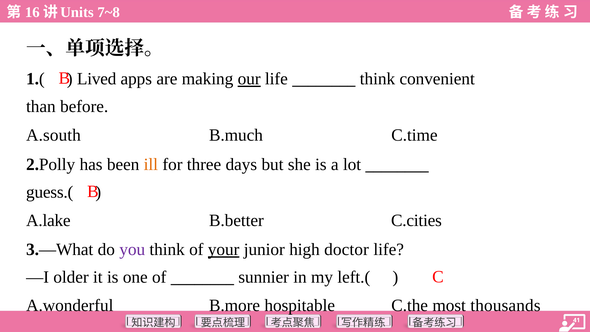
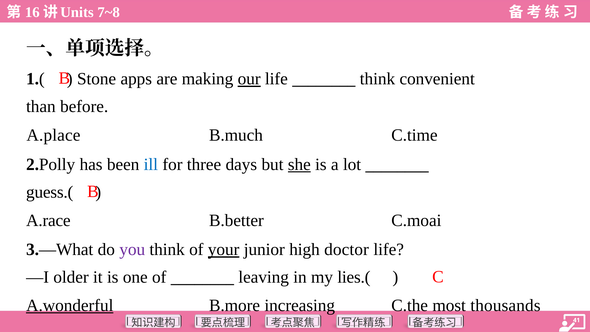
Lived: Lived -> Stone
A.south: A.south -> A.place
ill colour: orange -> blue
she underline: none -> present
A.lake: A.lake -> A.race
C.cities: C.cities -> C.moai
sunnier: sunnier -> leaving
left.(: left.( -> lies.(
A.wonderful underline: none -> present
hospitable: hospitable -> increasing
